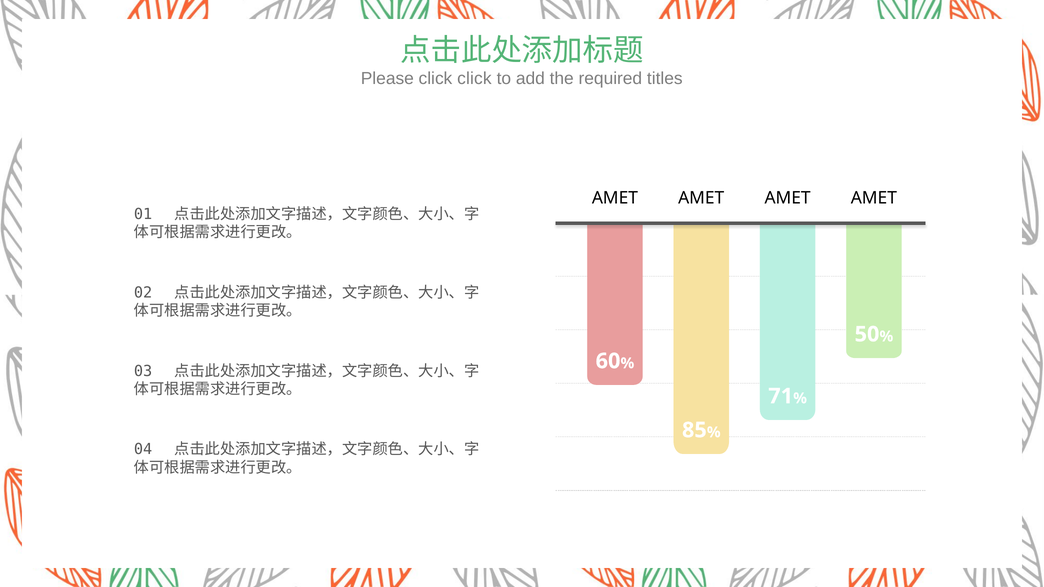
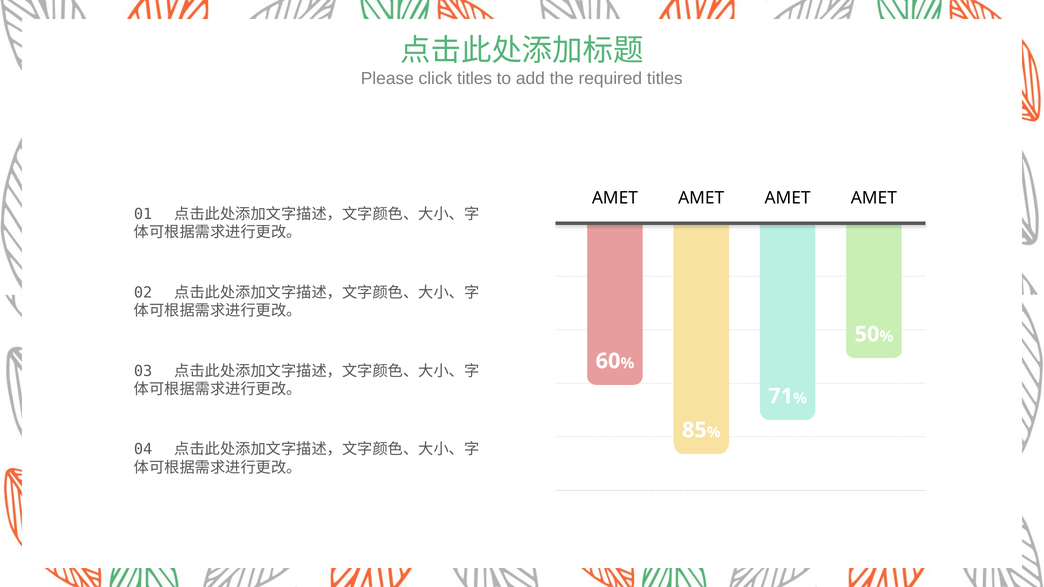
click click: click -> titles
